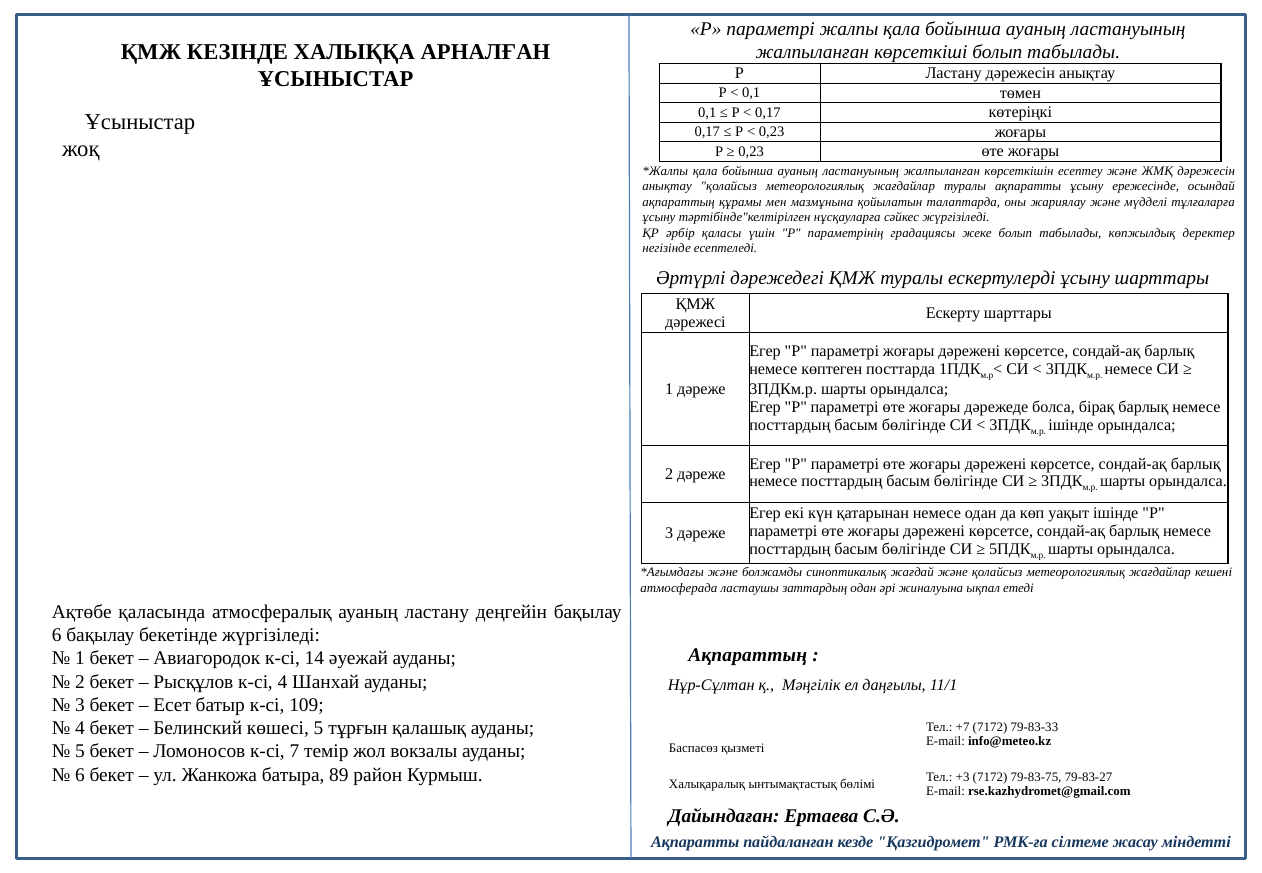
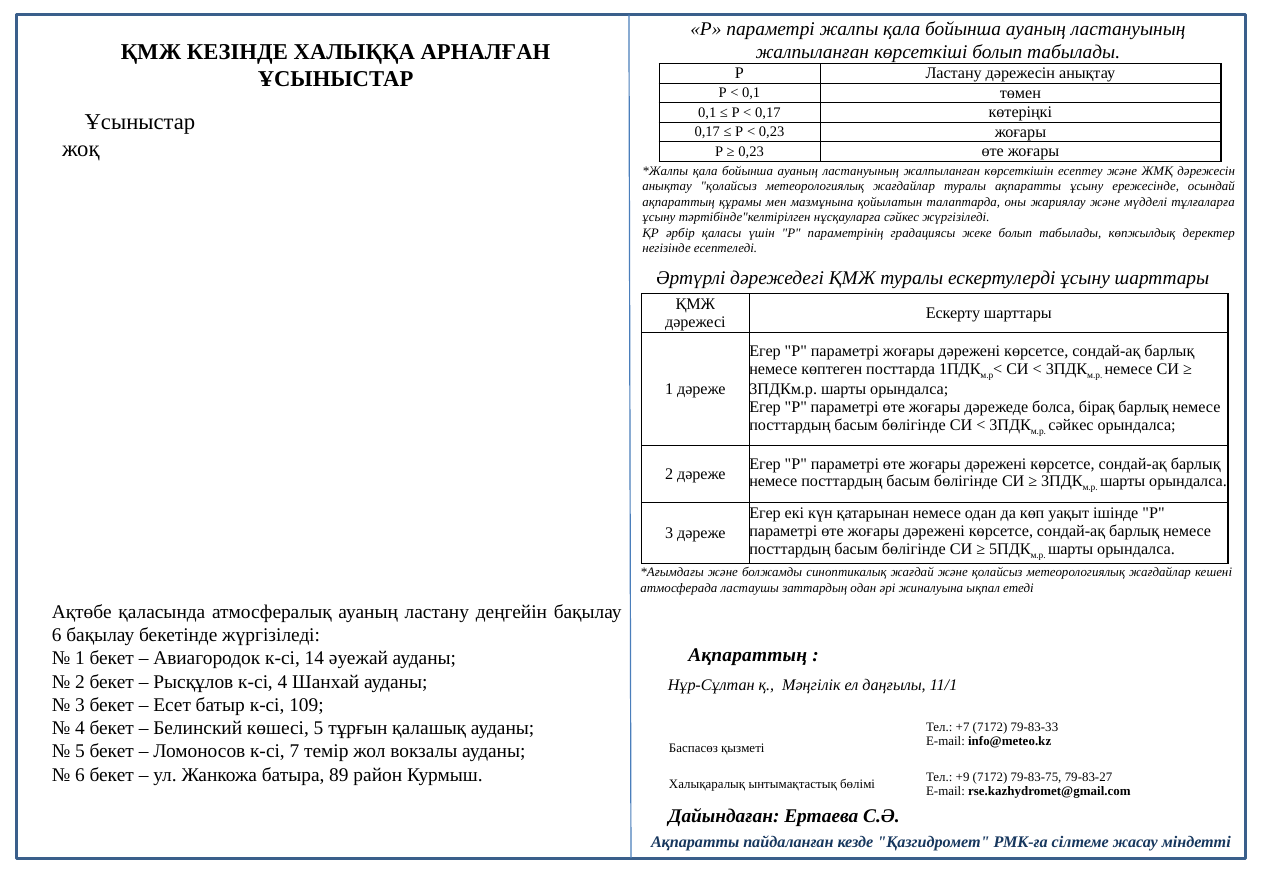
ішінде at (1071, 425): ішінде -> сәйкес
+3: +3 -> +9
